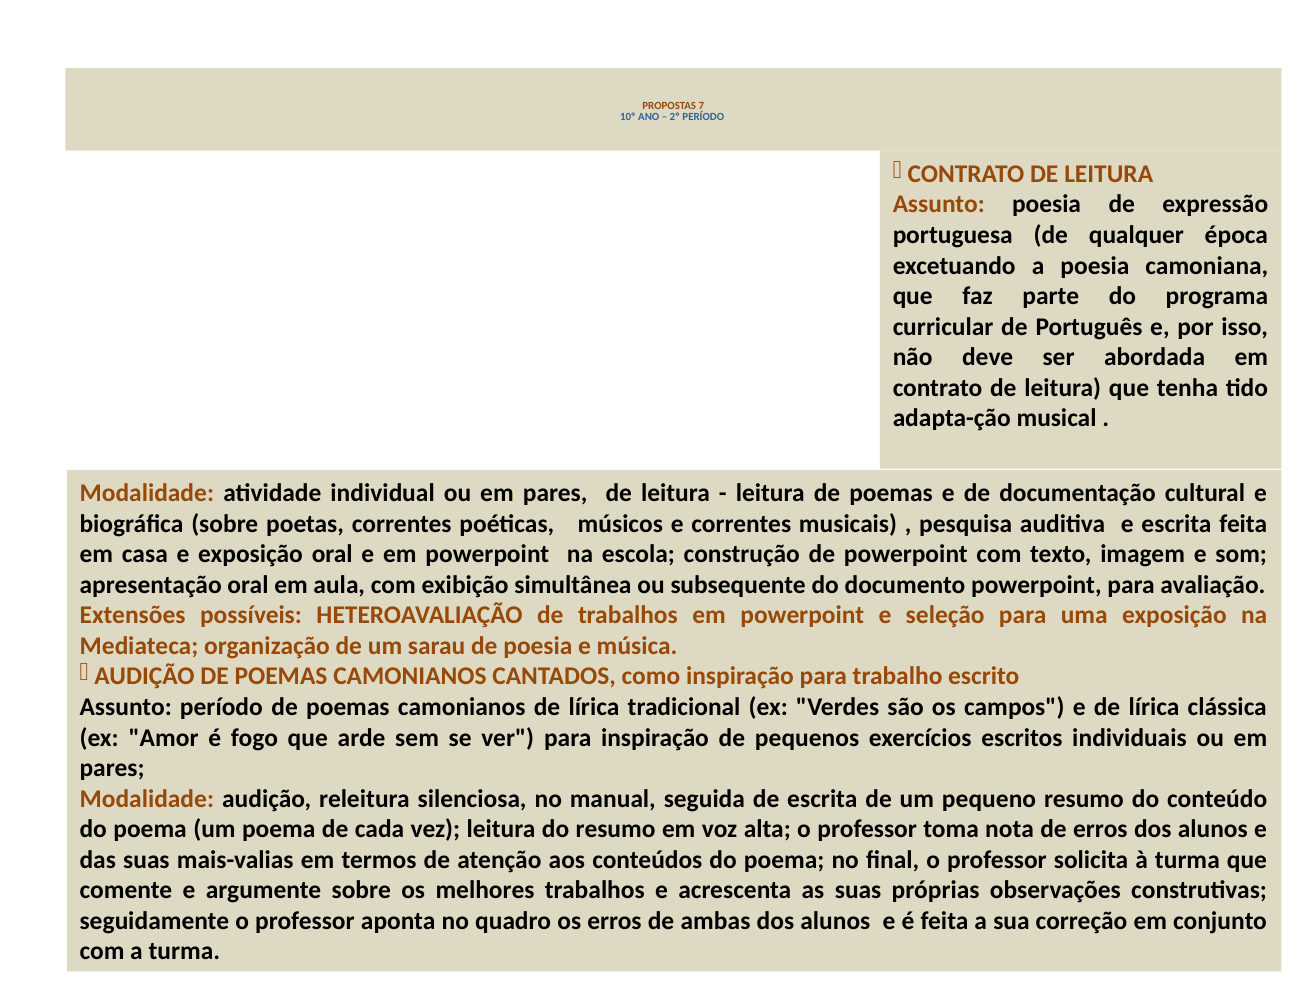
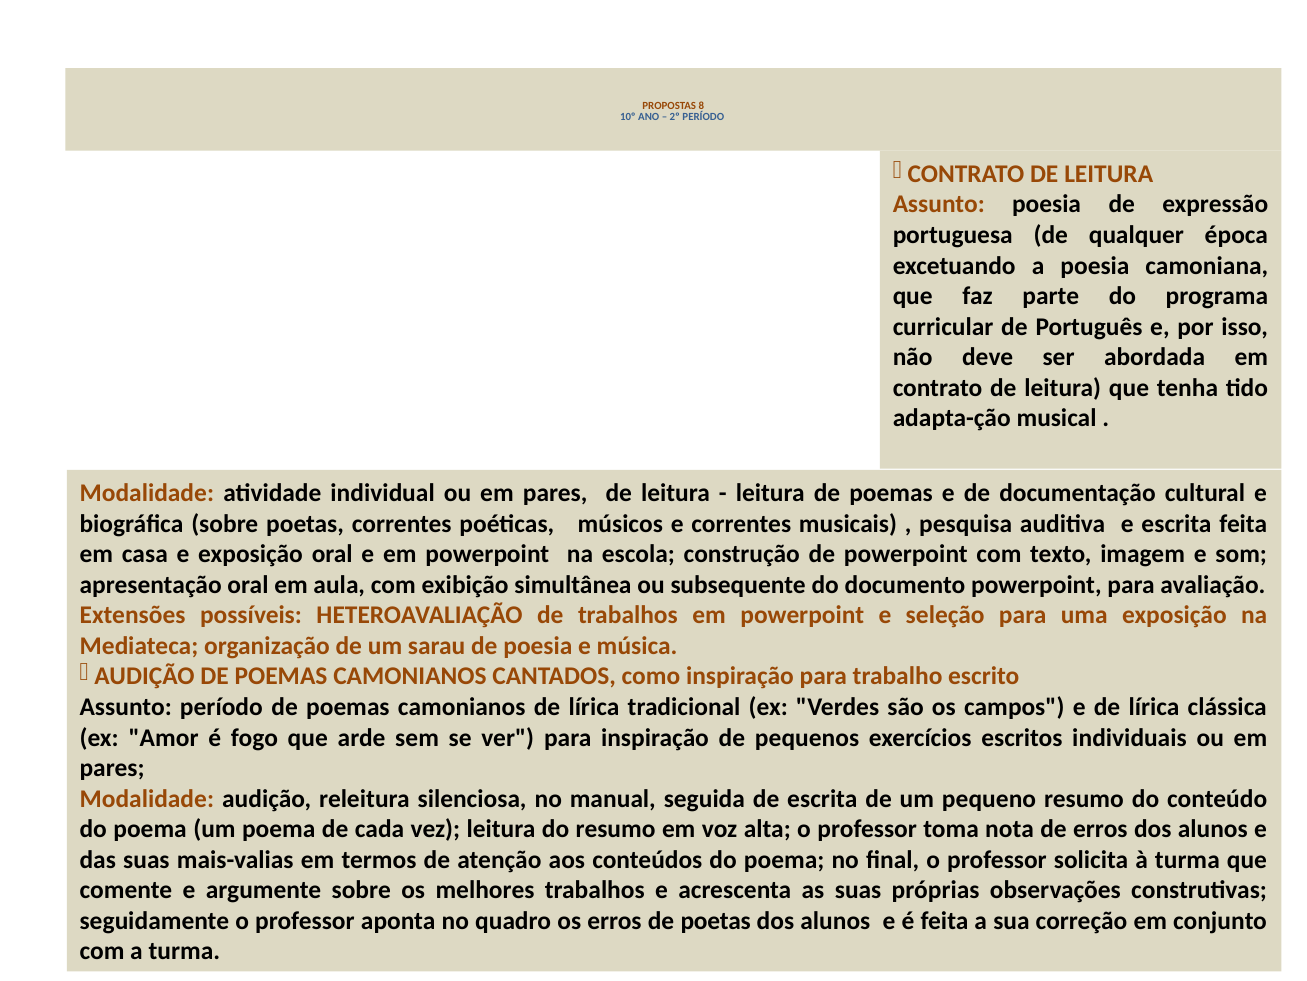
7: 7 -> 8
de ambas: ambas -> poetas
